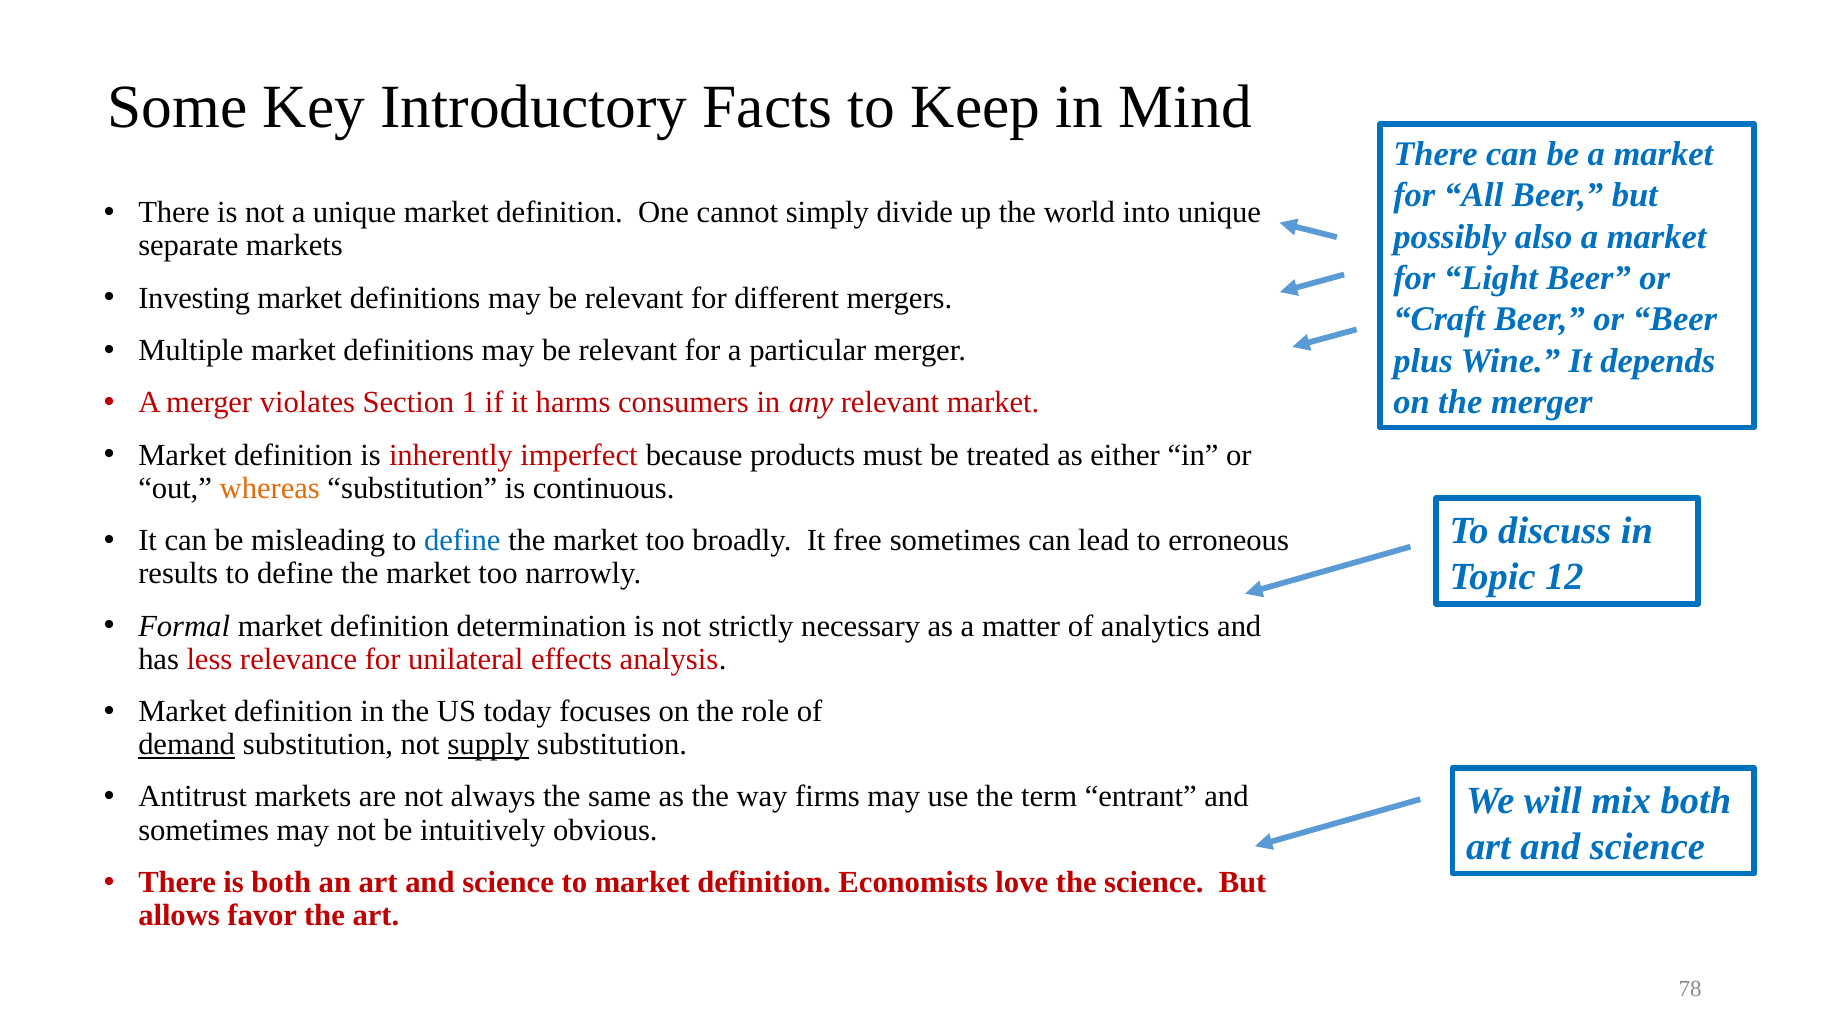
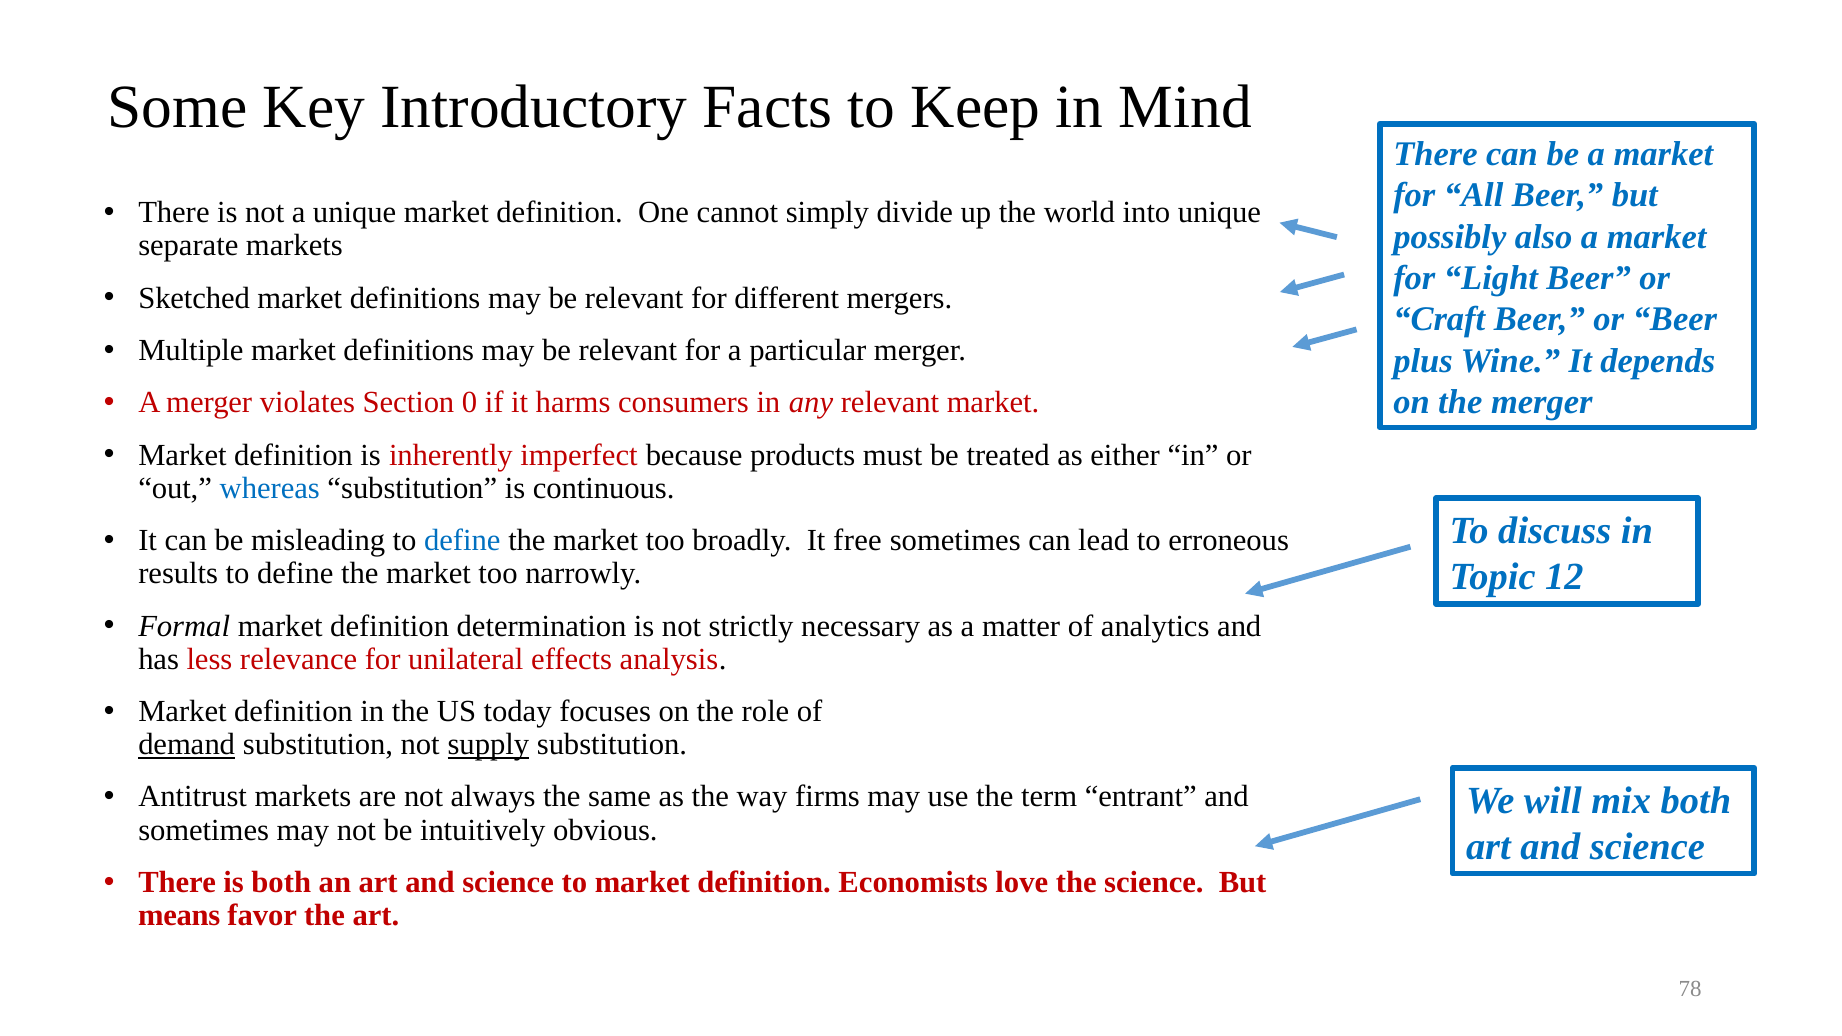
Investing: Investing -> Sketched
1: 1 -> 0
whereas colour: orange -> blue
allows: allows -> means
